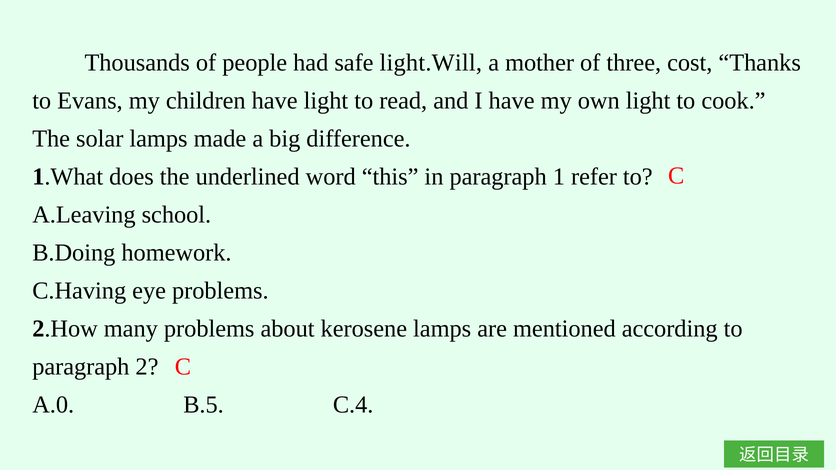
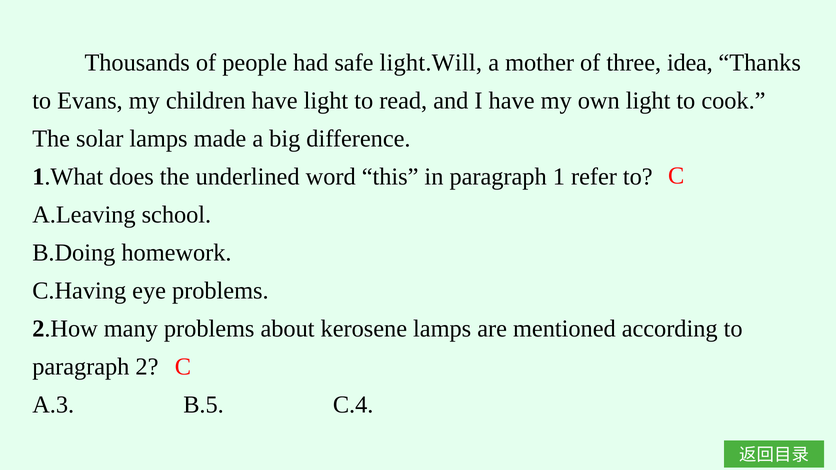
cost: cost -> idea
A.0: A.0 -> A.3
